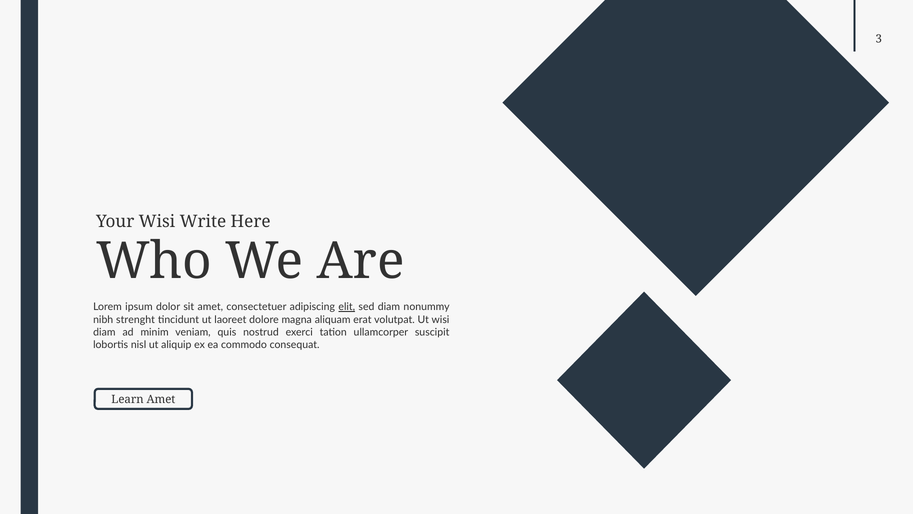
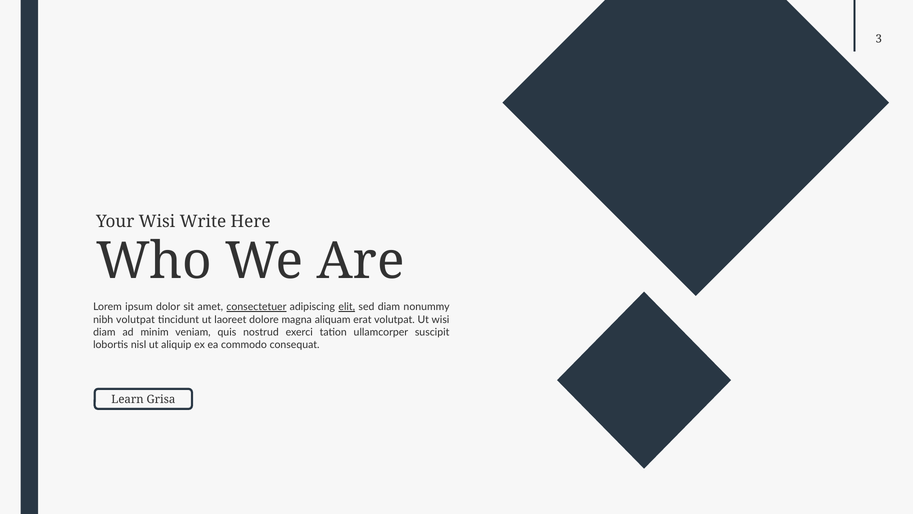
consectetuer underline: none -> present
nibh strenght: strenght -> volutpat
Learn Amet: Amet -> Grisa
